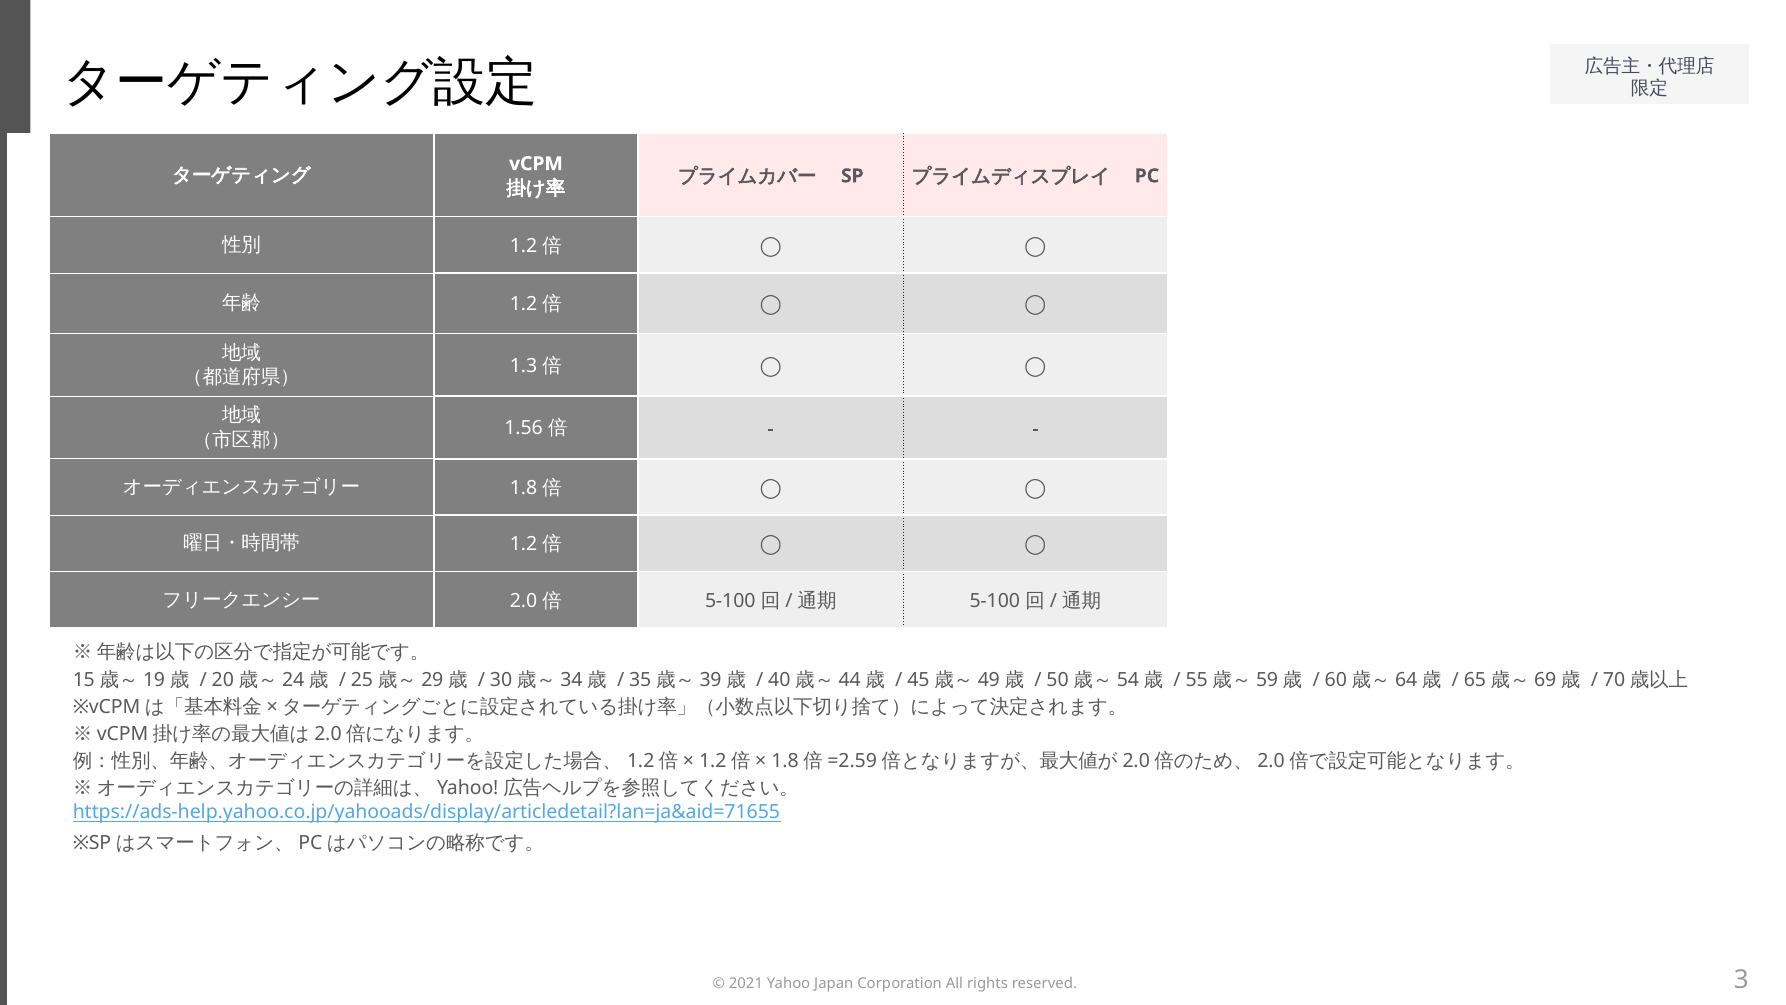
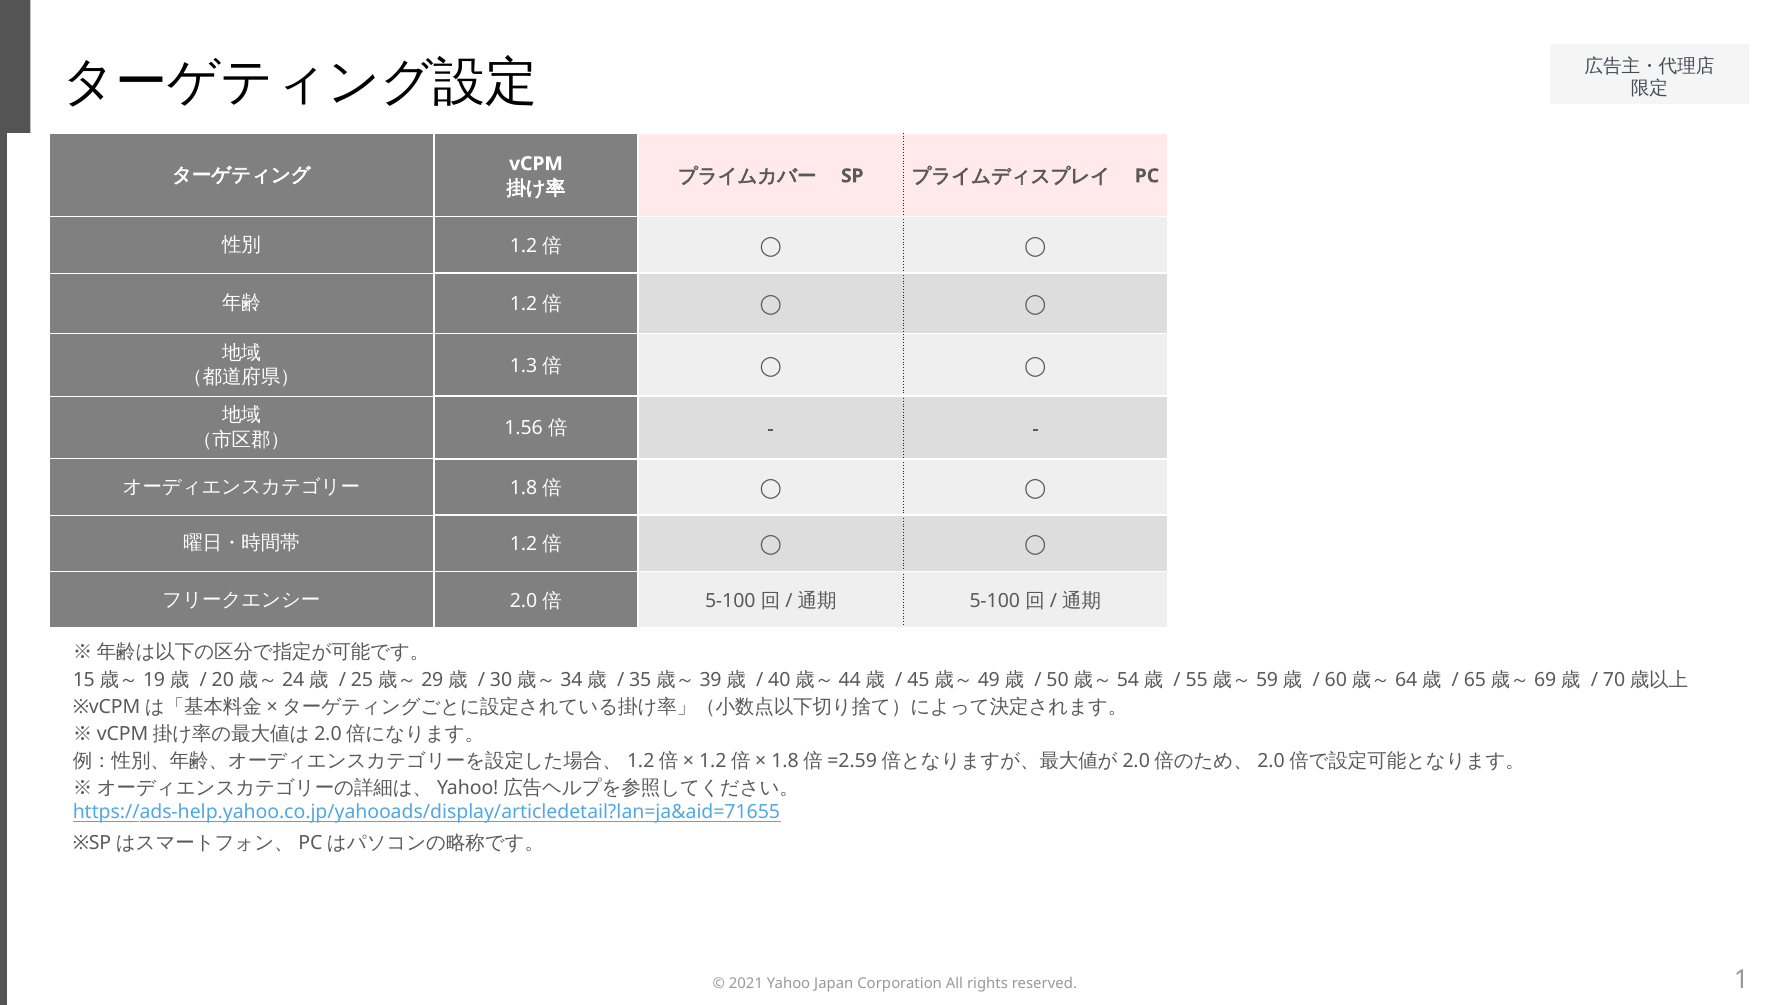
3: 3 -> 1
